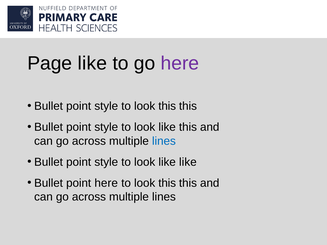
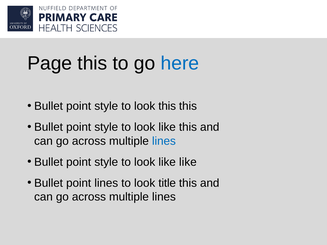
Page like: like -> this
here at (180, 64) colour: purple -> blue
point here: here -> lines
this at (167, 183): this -> title
